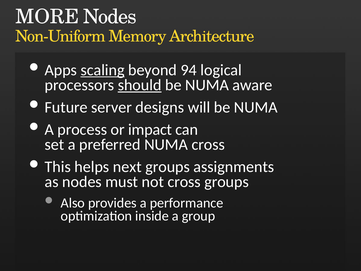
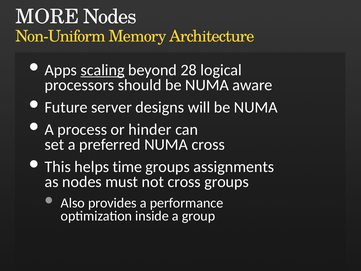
94: 94 -> 28
should underline: present -> none
impact: impact -> hinder
next: next -> time
